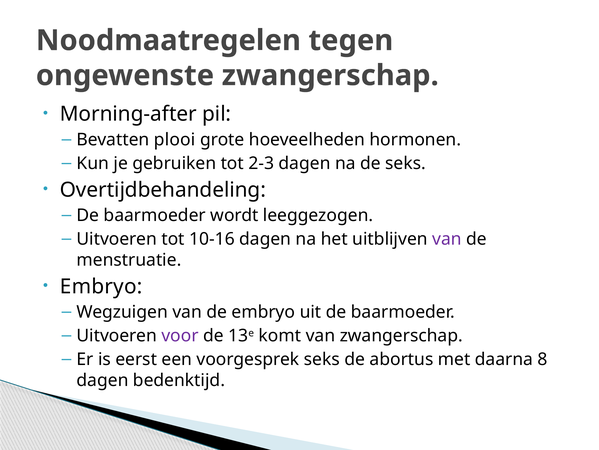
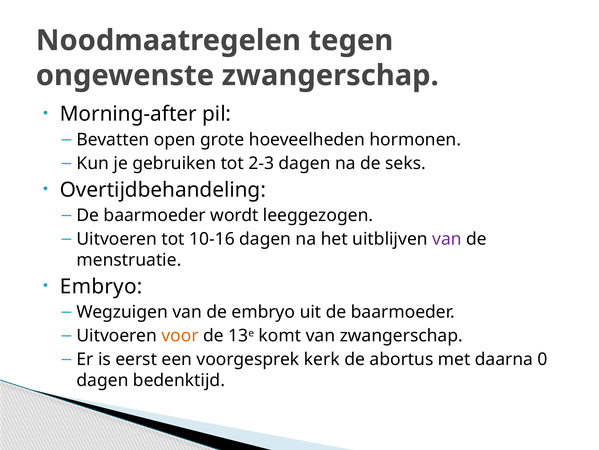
plooi: plooi -> open
voor colour: purple -> orange
voorgesprek seks: seks -> kerk
8: 8 -> 0
